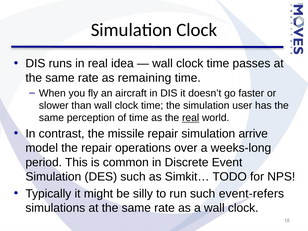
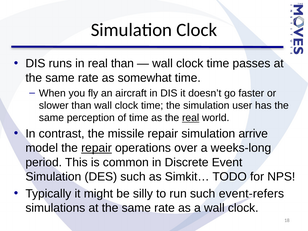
real idea: idea -> than
remaining: remaining -> somewhat
repair at (96, 148) underline: none -> present
